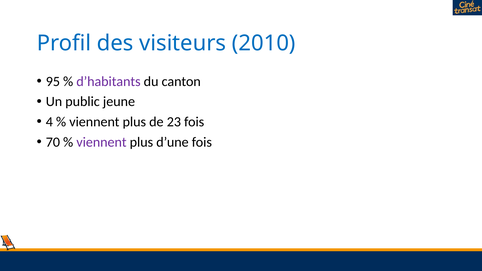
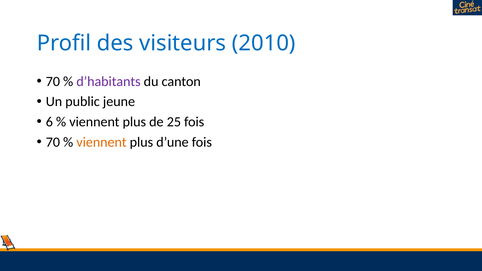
95 at (53, 81): 95 -> 70
4: 4 -> 6
23: 23 -> 25
viennent at (101, 142) colour: purple -> orange
